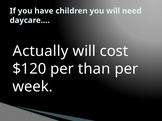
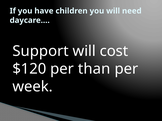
Actually: Actually -> Support
